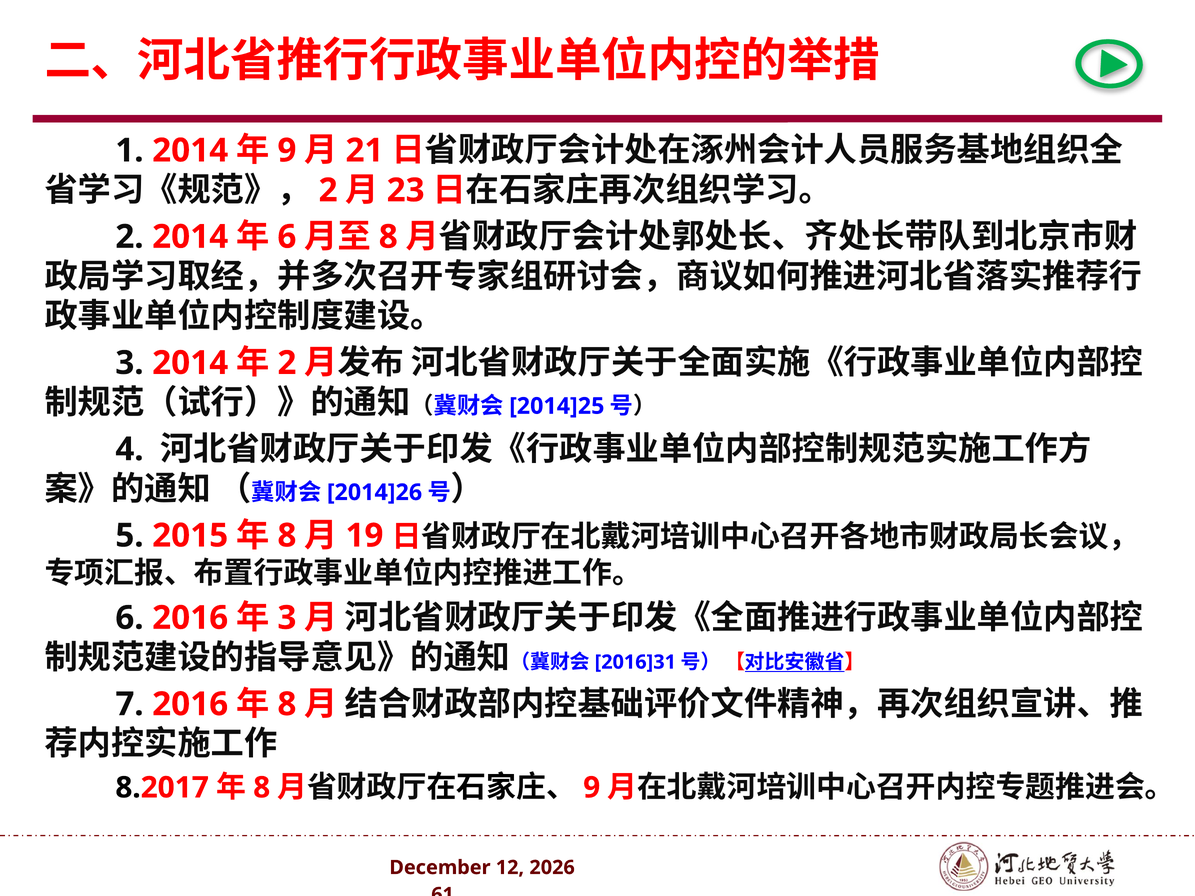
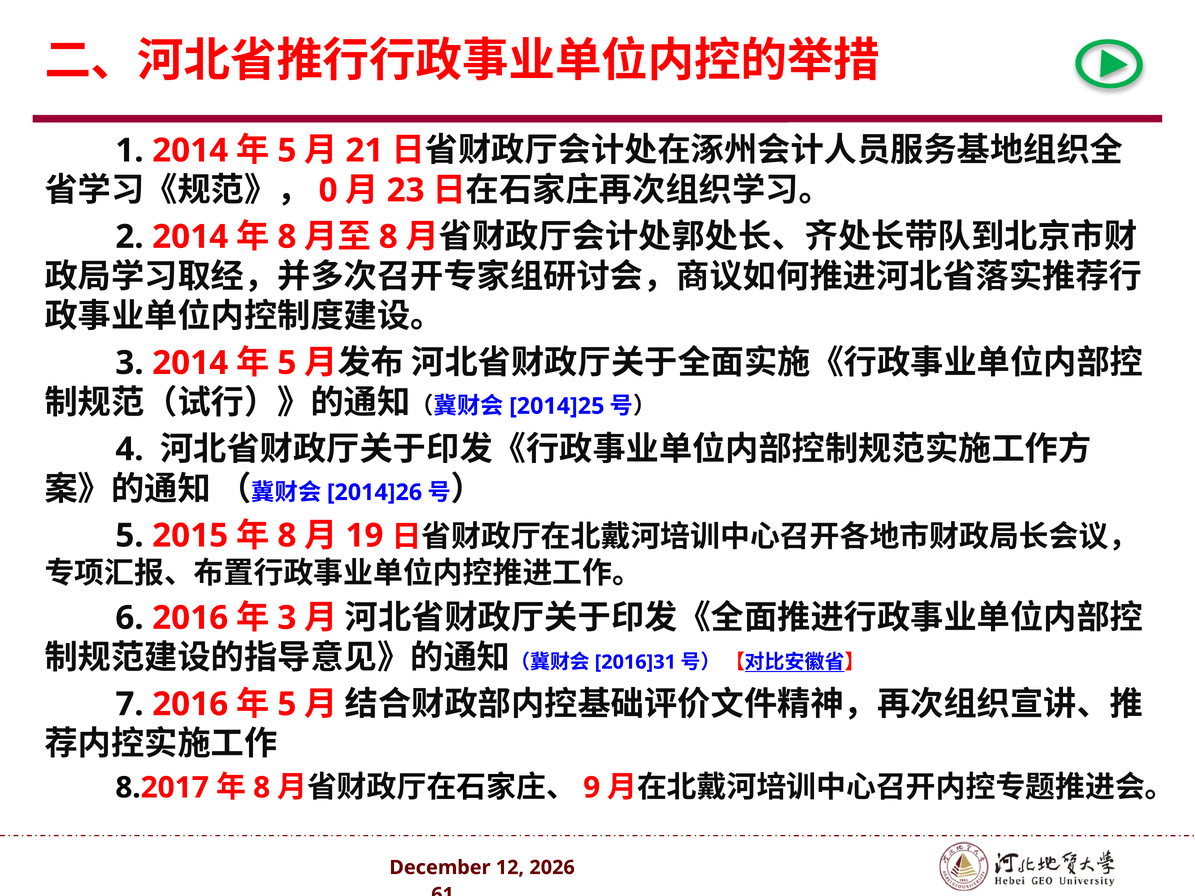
9 at (287, 151): 9 -> 5
2 at (328, 190): 2 -> 0
6 at (287, 237): 6 -> 8
2 at (287, 363): 2 -> 5
8 at (287, 704): 8 -> 5
